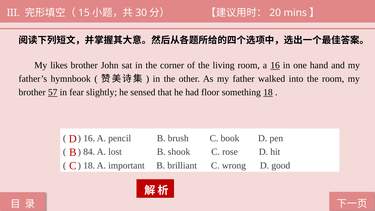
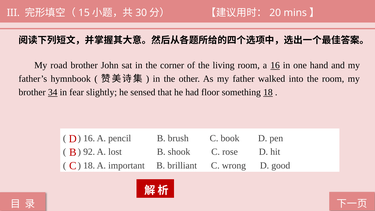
likes: likes -> road
57: 57 -> 34
84: 84 -> 92
